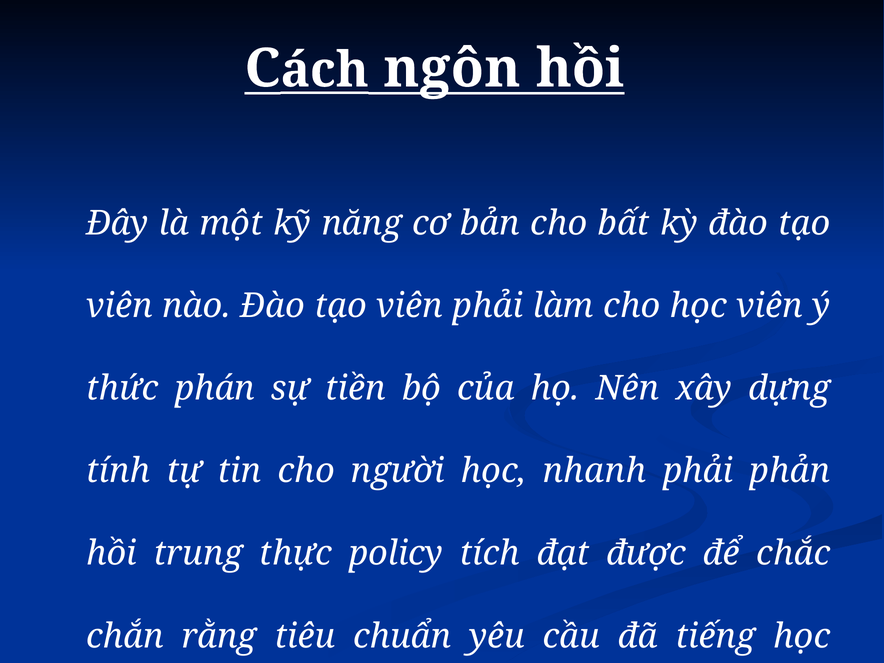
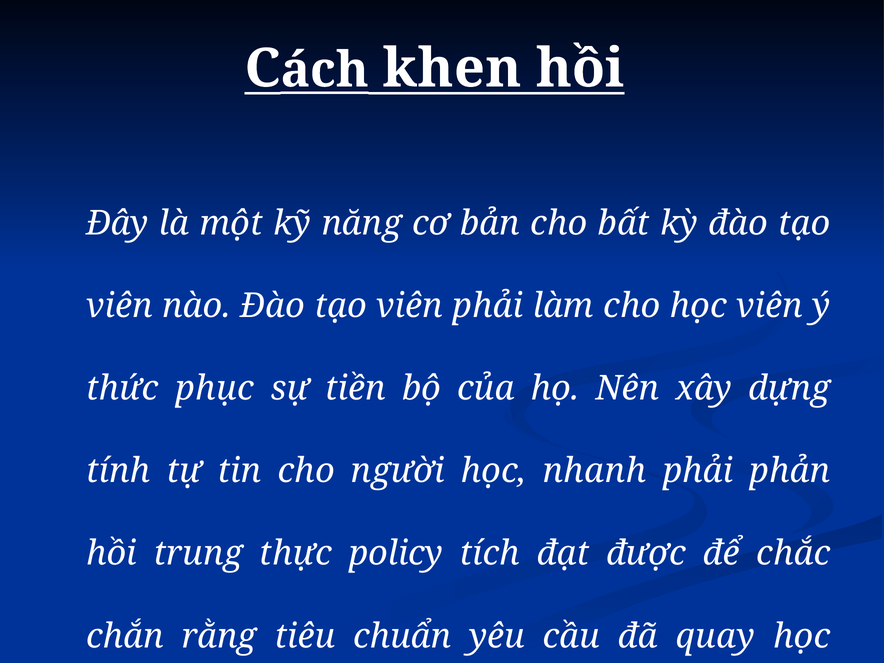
ngôn: ngôn -> khen
phán: phán -> phục
tiếng: tiếng -> quay
